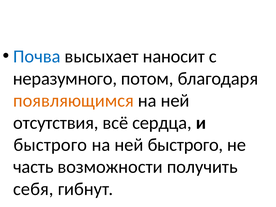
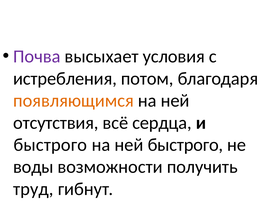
Почва colour: blue -> purple
наносит: наносит -> условия
неразумного: неразумного -> истребления
часть: часть -> воды
себя: себя -> труд
